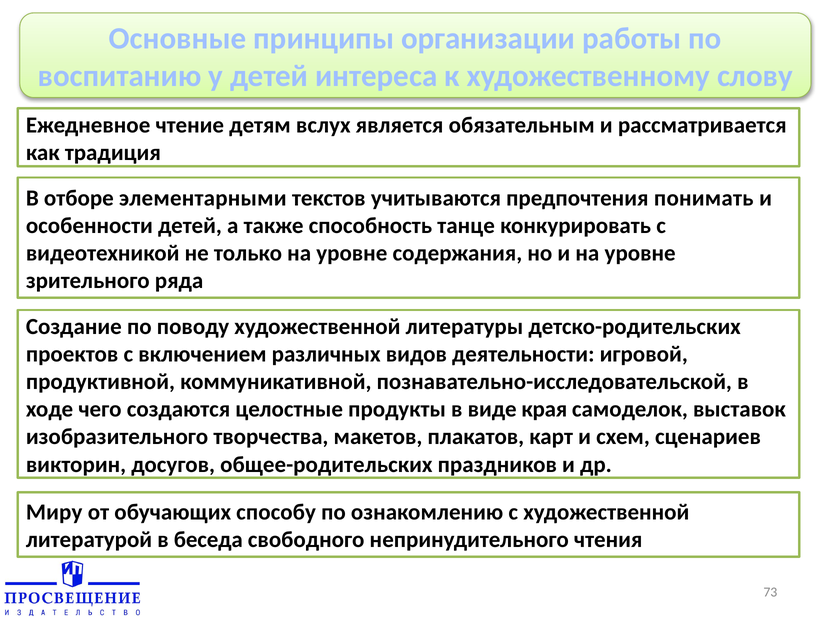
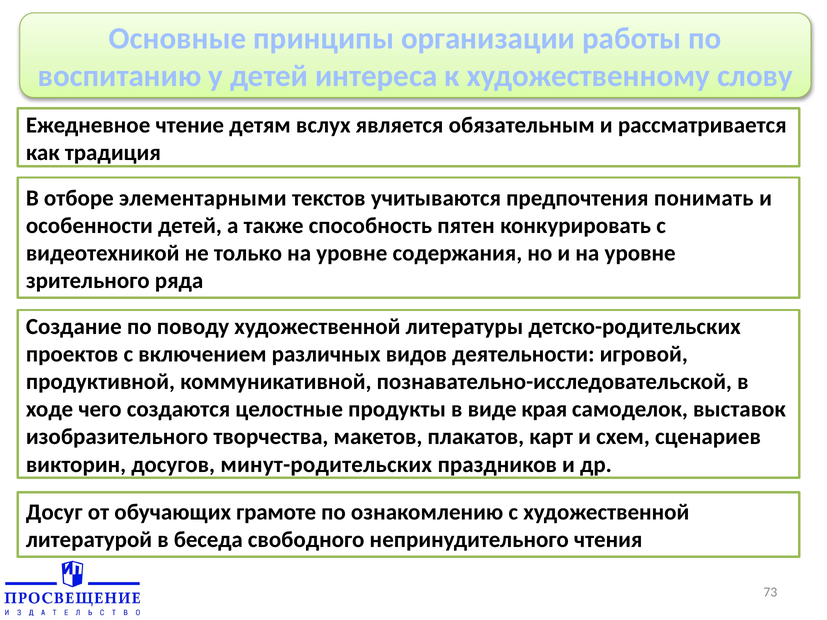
танце: танце -> пятен
общее-родительских: общее-родительских -> минут-родительских
Миру: Миру -> Досуг
способу: способу -> грамоте
